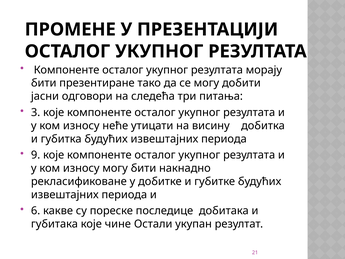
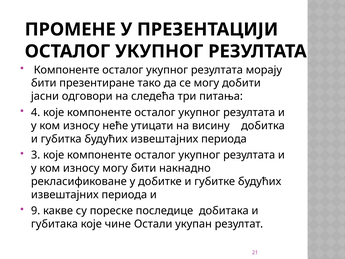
3: 3 -> 4
9: 9 -> 3
6: 6 -> 9
